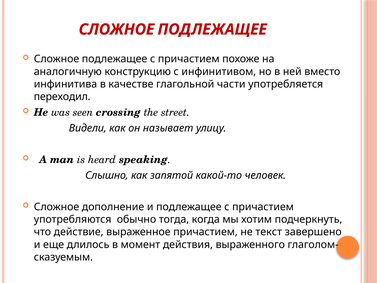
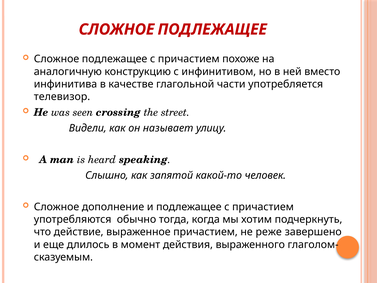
переходил: переходил -> телевизор
текст: текст -> реже
